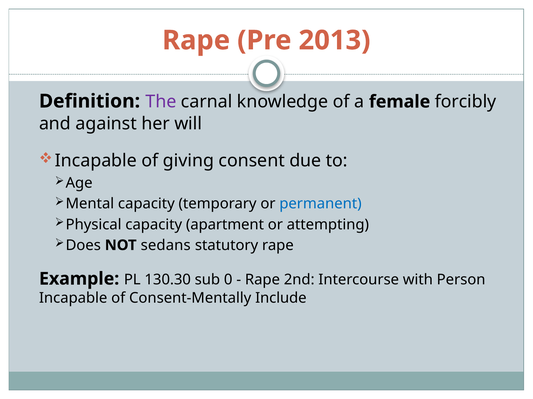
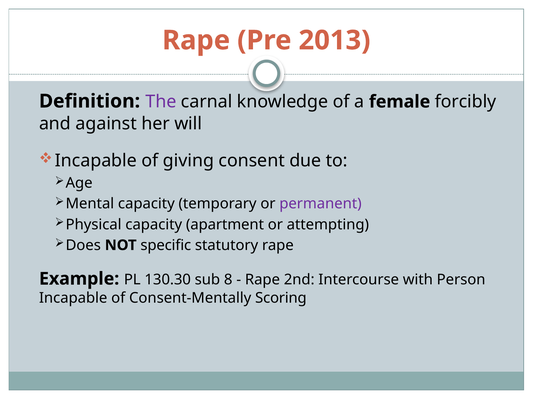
permanent colour: blue -> purple
sedans: sedans -> specific
0: 0 -> 8
Include: Include -> Scoring
